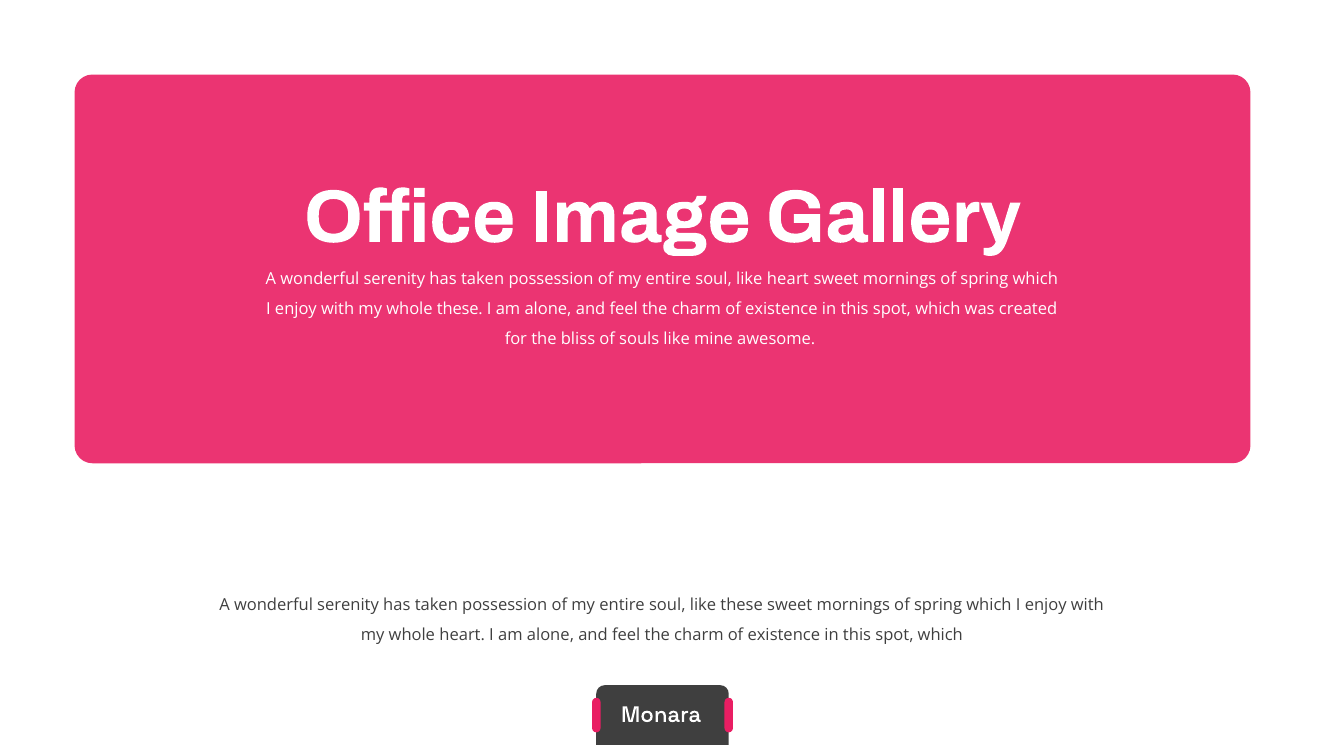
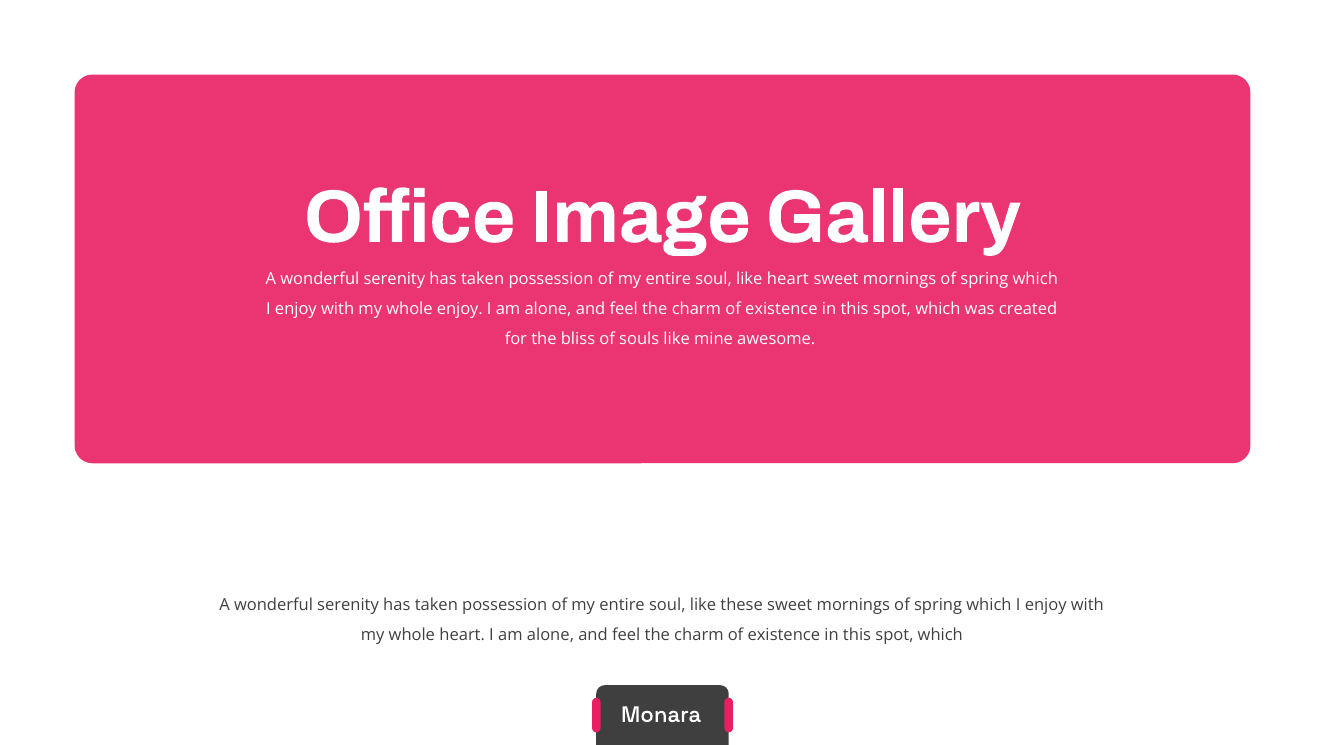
whole these: these -> enjoy
